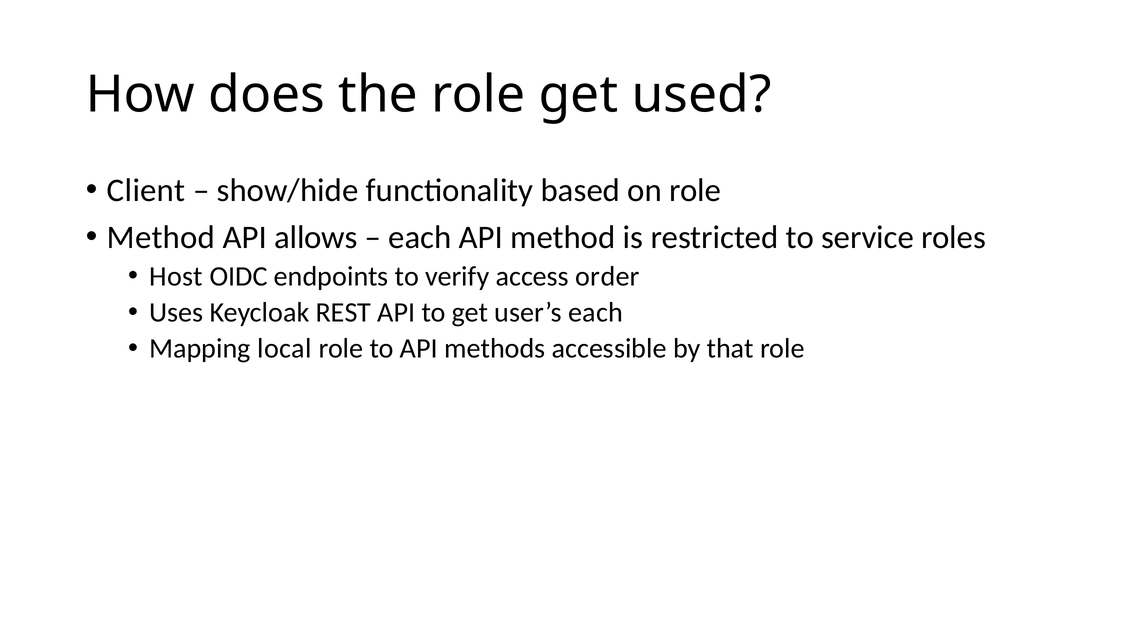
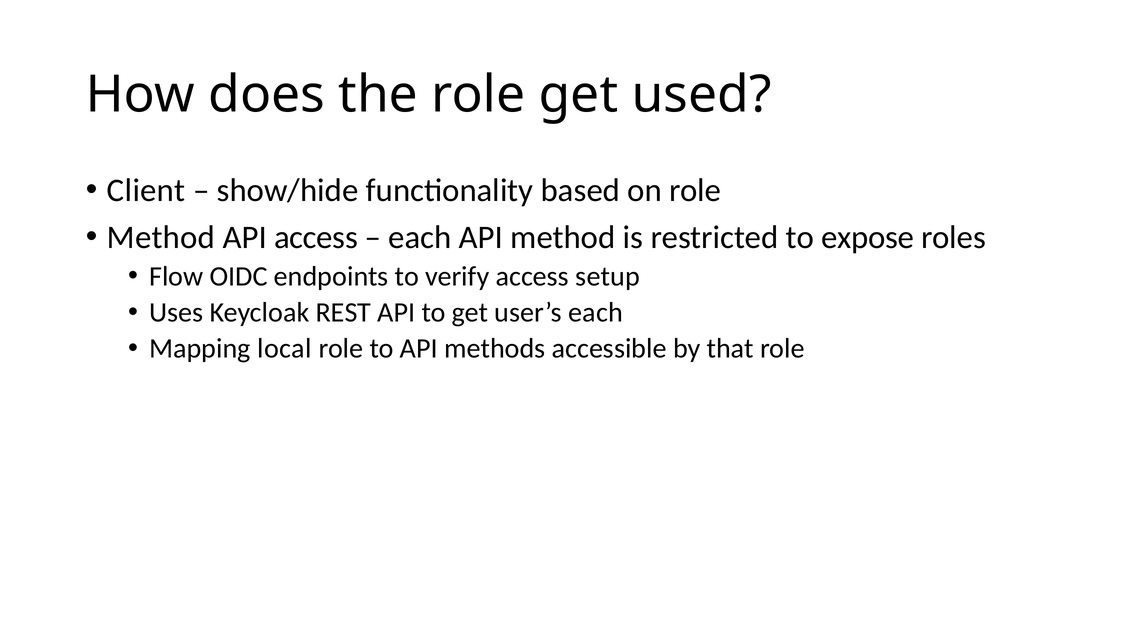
API allows: allows -> access
service: service -> expose
Host: Host -> Flow
order: order -> setup
